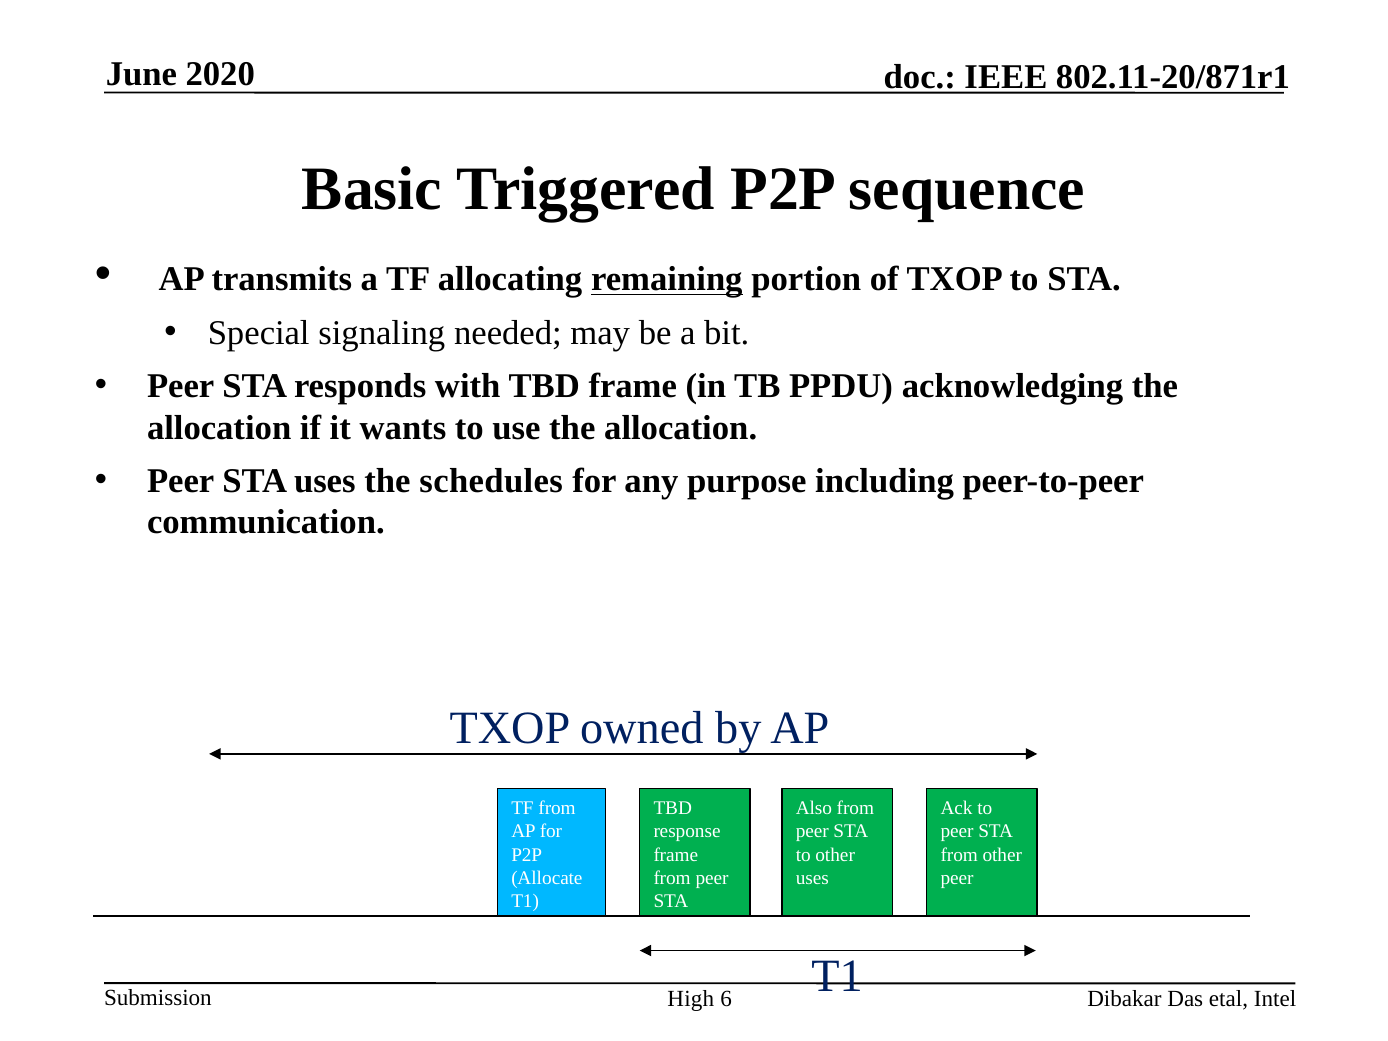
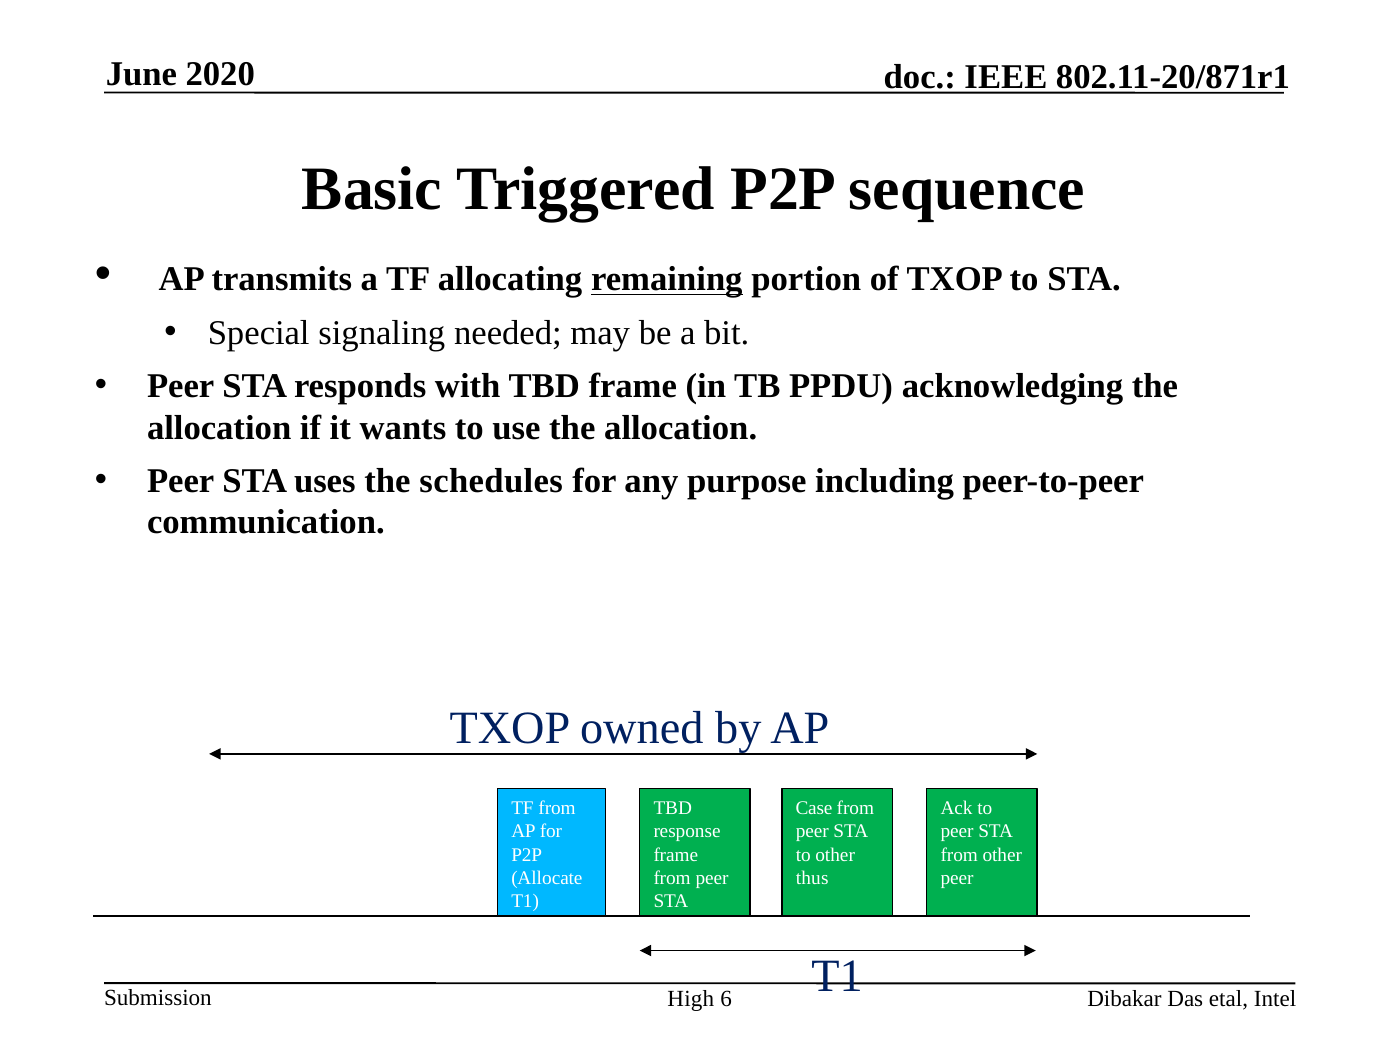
Also: Also -> Case
uses at (812, 878): uses -> thus
